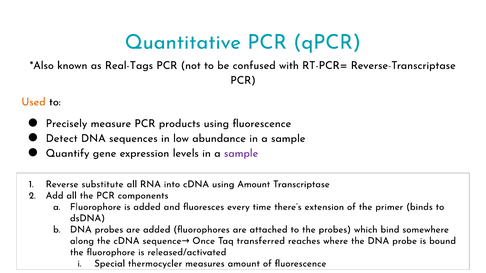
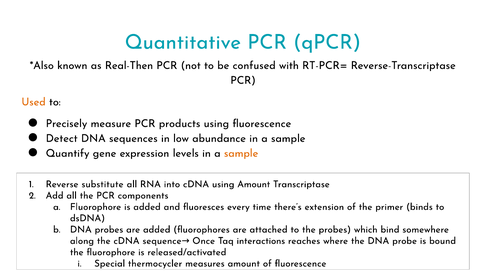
Real-Tags: Real-Tags -> Real-Then
sample at (241, 153) colour: purple -> orange
transferred: transferred -> interactions
